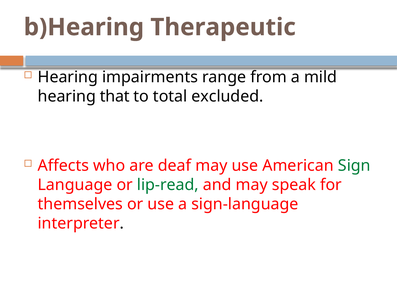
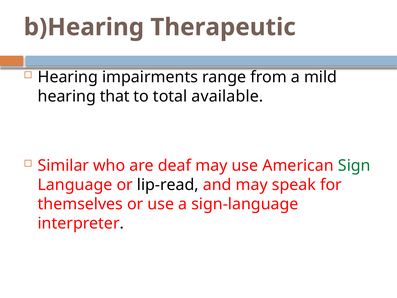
excluded: excluded -> available
Affects: Affects -> Similar
lip-read colour: green -> black
